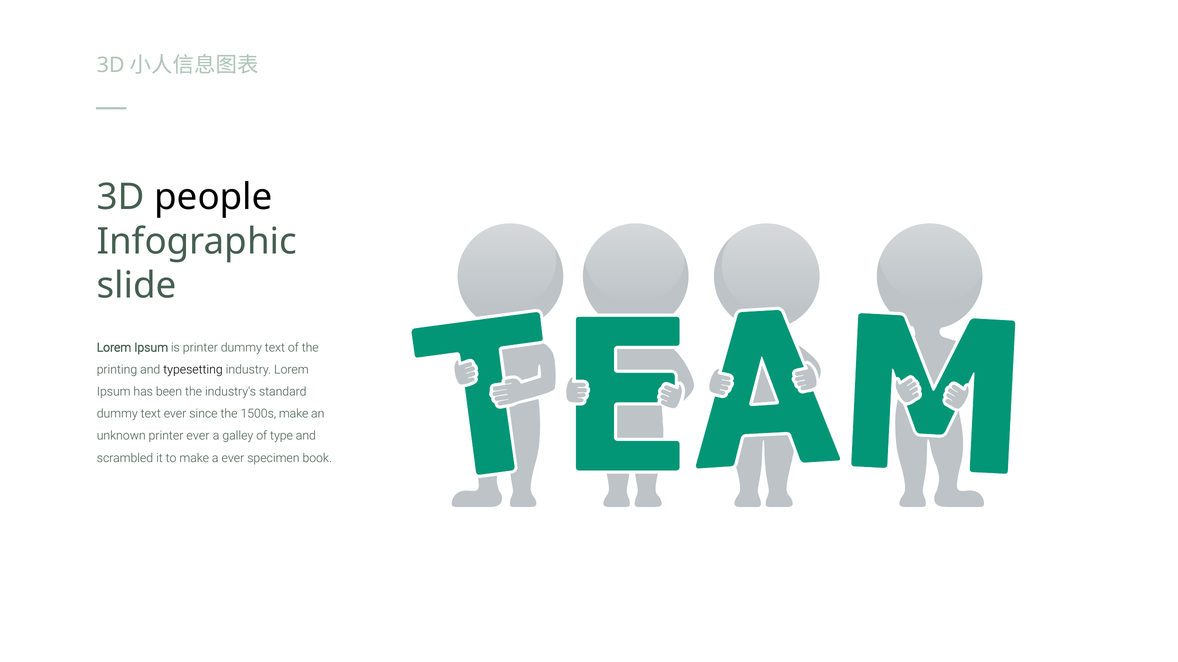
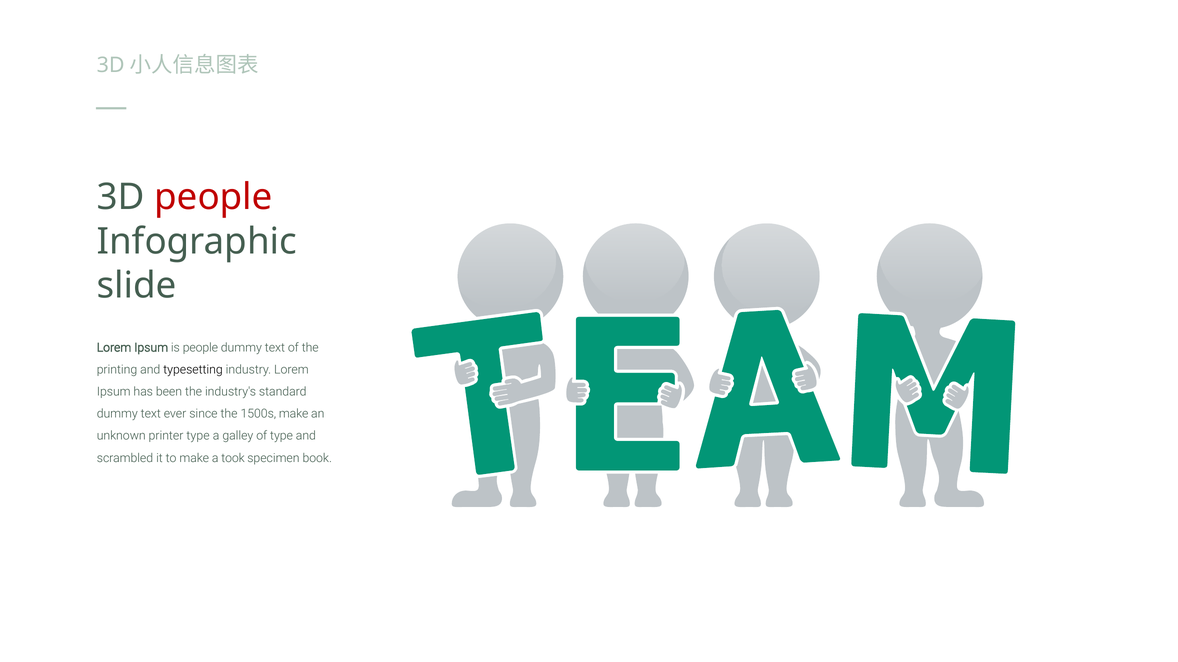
people at (213, 197) colour: black -> red
is printer: printer -> people
printer ever: ever -> type
a ever: ever -> took
